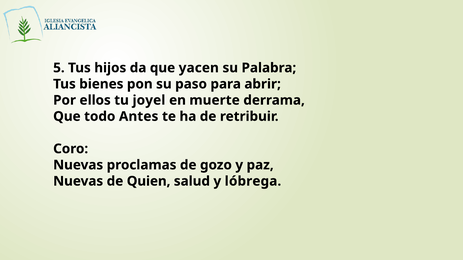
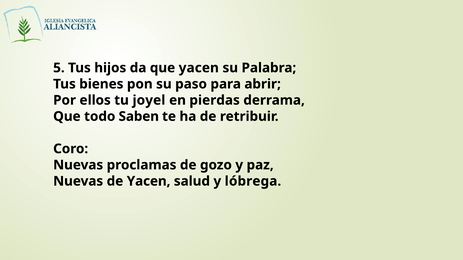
muerte: muerte -> pierdas
Antes: Antes -> Saben
de Quien: Quien -> Yacen
